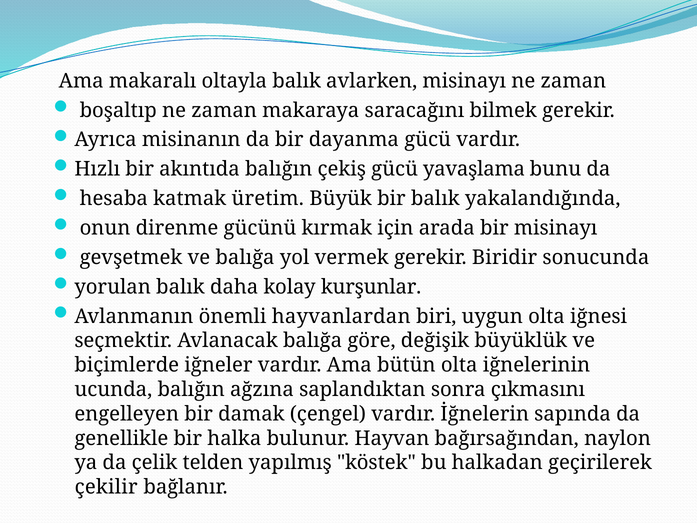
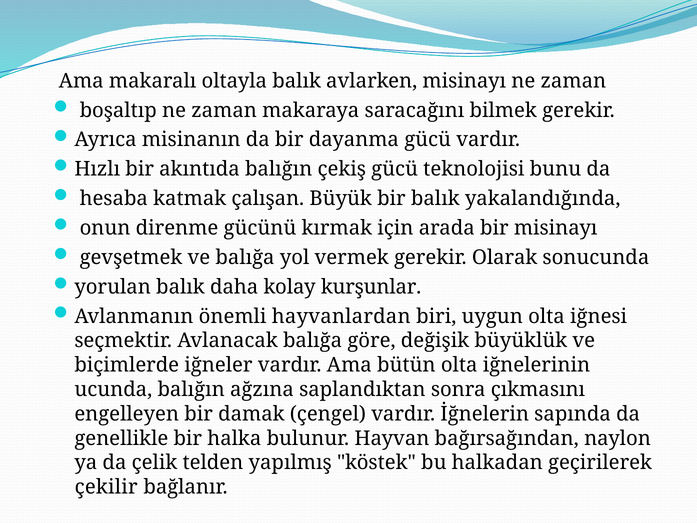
yavaşlama: yavaşlama -> teknolojisi
üretim: üretim -> çalışan
Biridir: Biridir -> Olarak
